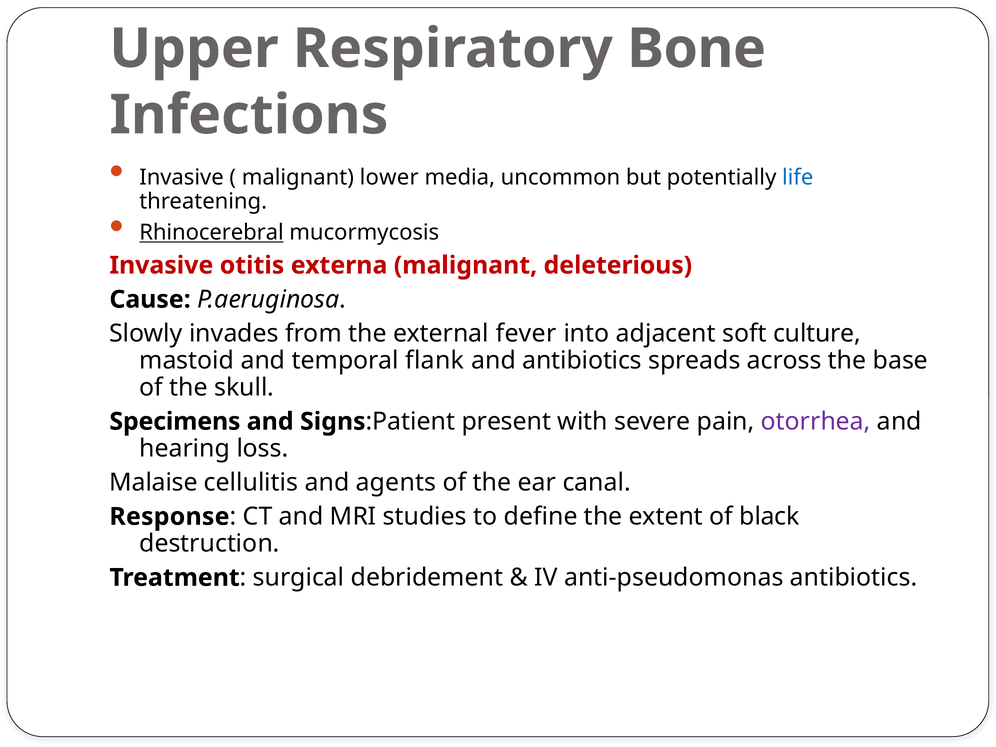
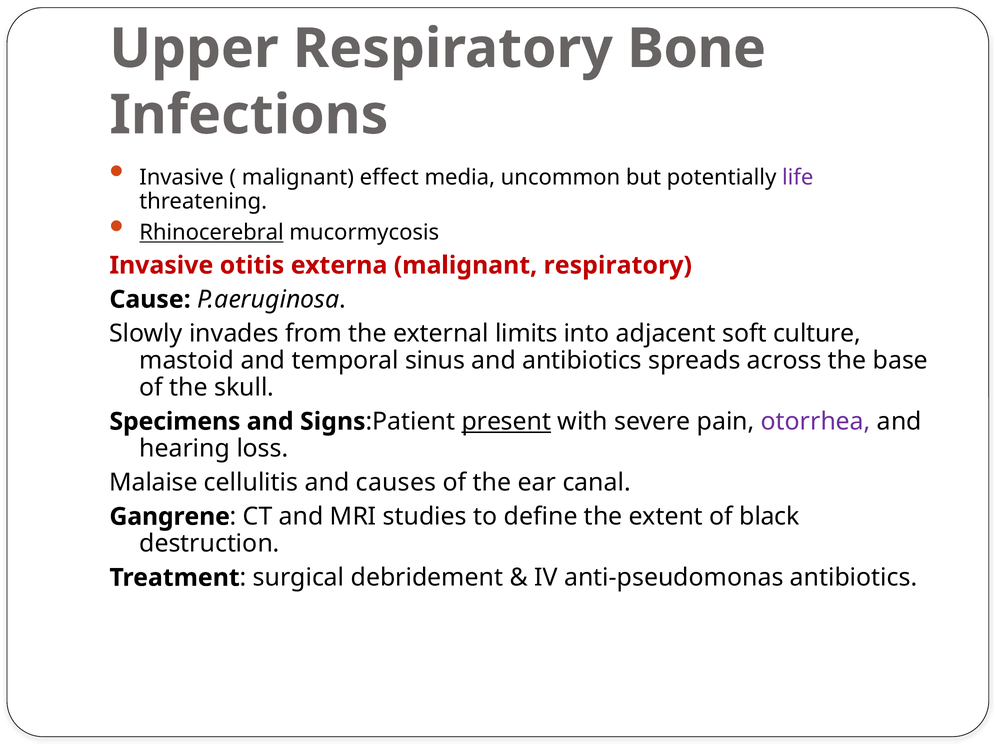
lower: lower -> effect
life colour: blue -> purple
malignant deleterious: deleterious -> respiratory
fever: fever -> limits
flank: flank -> sinus
present underline: none -> present
agents: agents -> causes
Response: Response -> Gangrene
